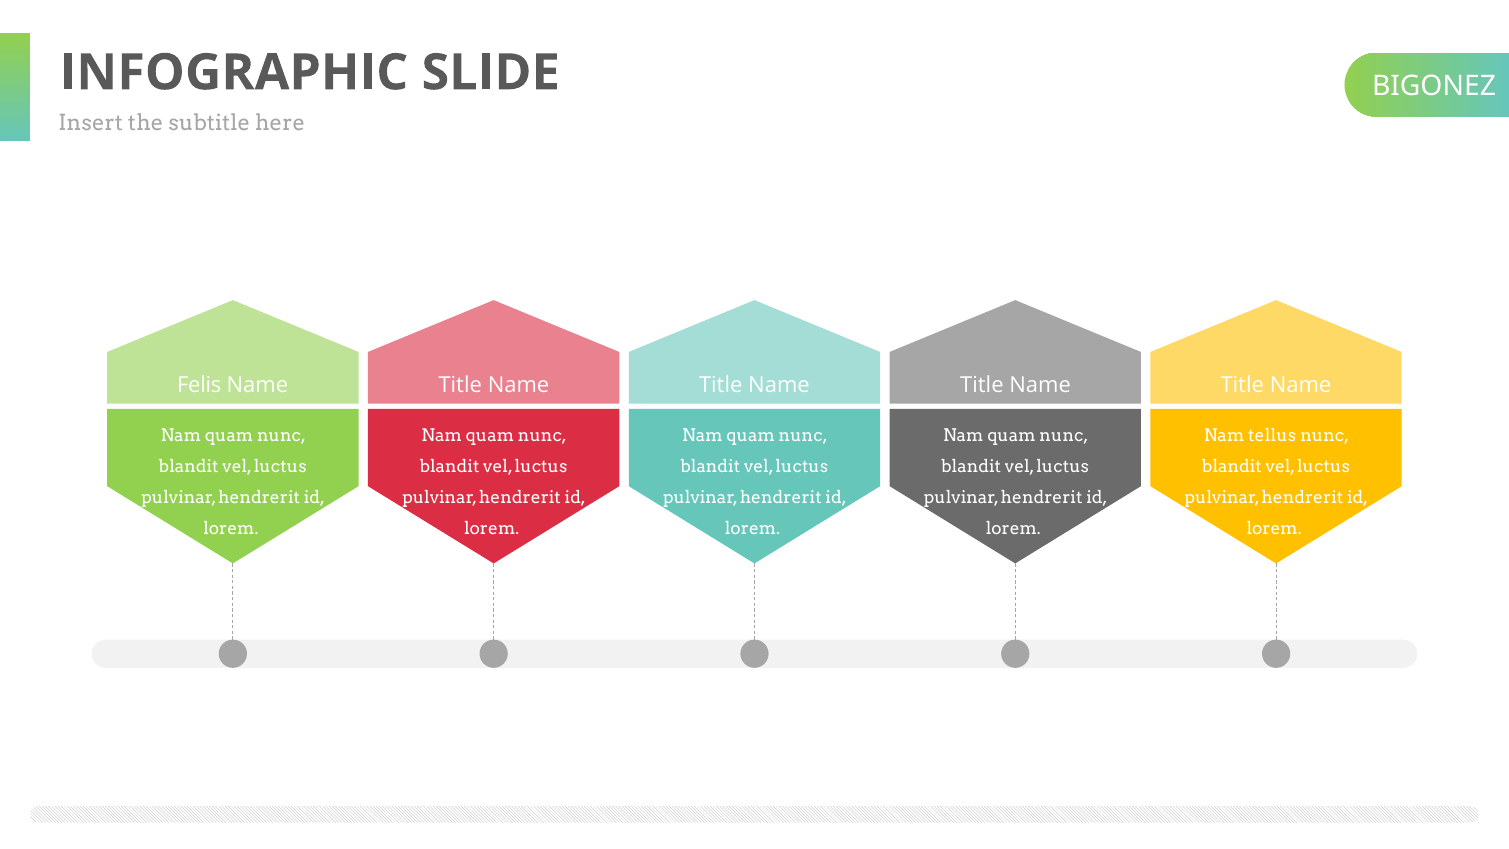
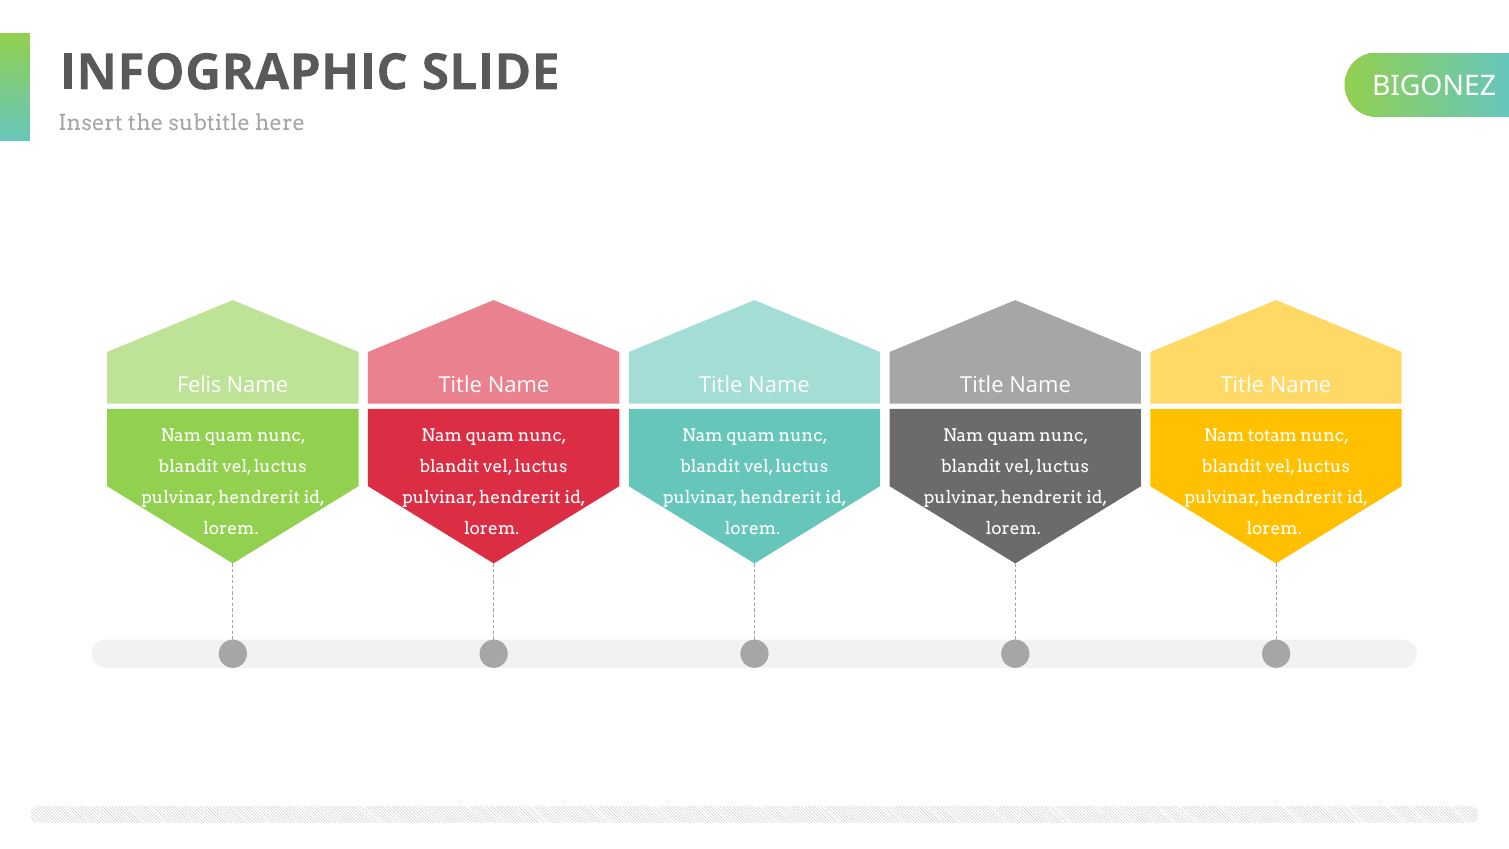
tellus: tellus -> totam
